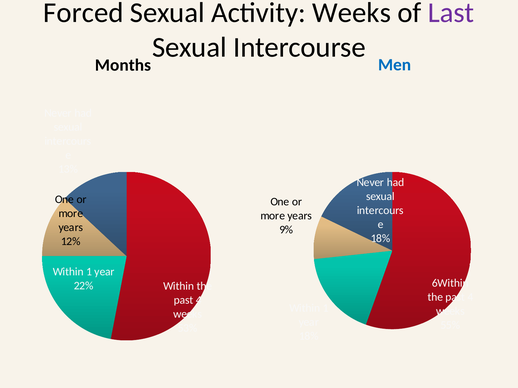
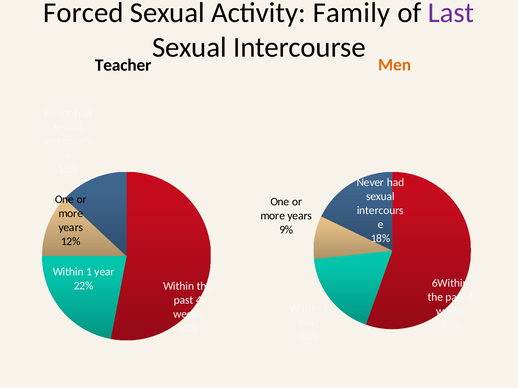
Activity Weeks: Weeks -> Family
Men colour: blue -> orange
Months: Months -> Teacher
